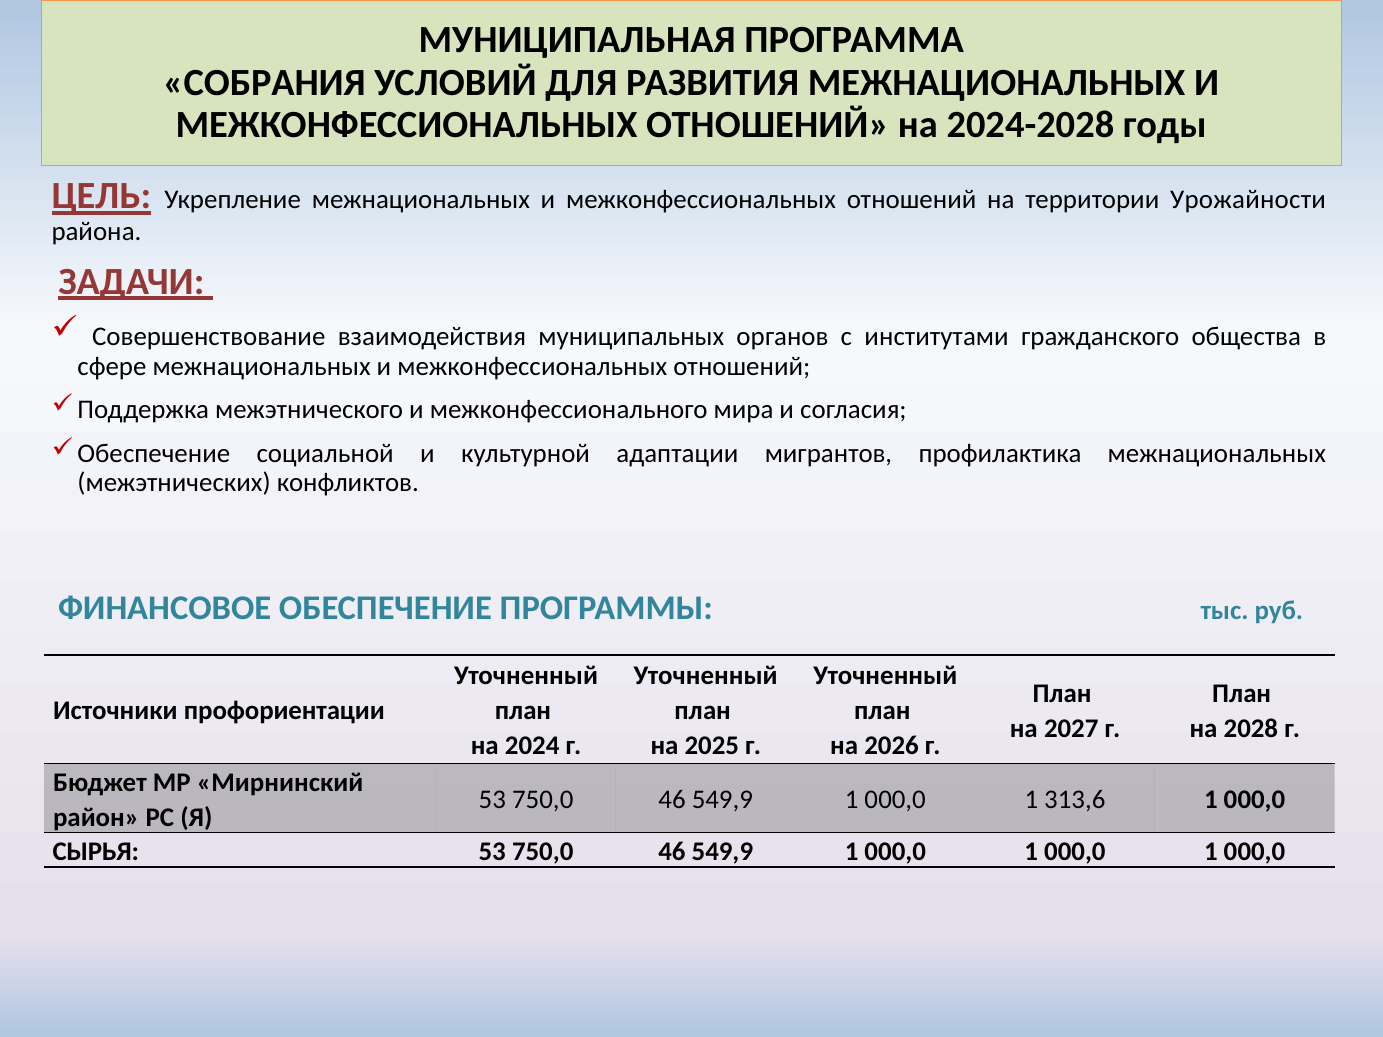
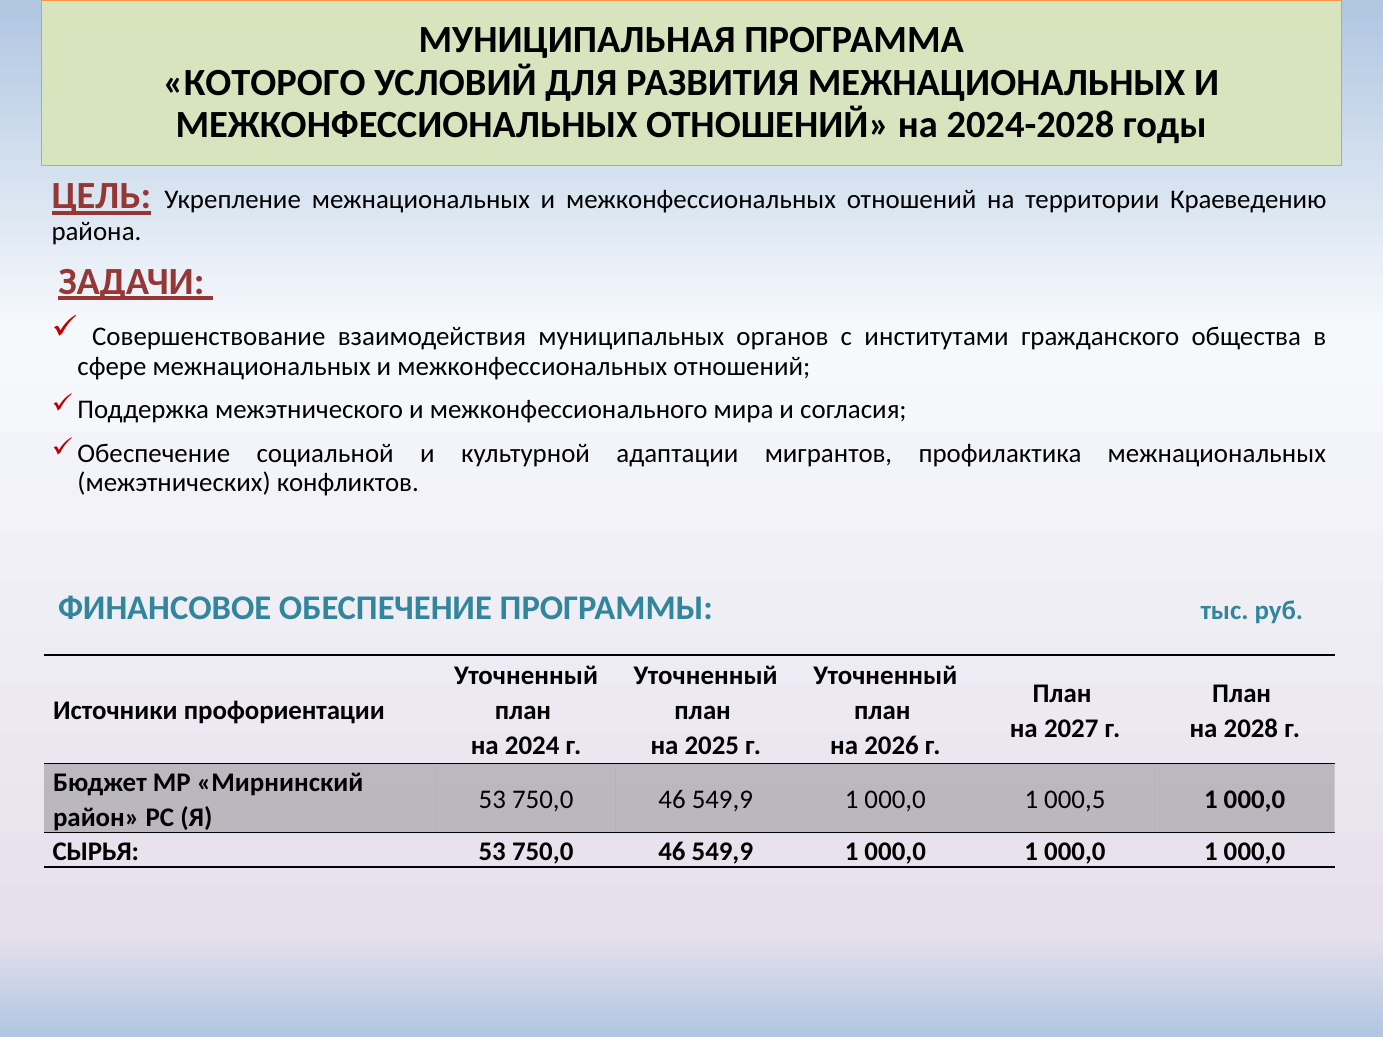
СОБРАНИЯ: СОБРАНИЯ -> КОТОРОГО
Урожайности: Урожайности -> Краеведению
313,6: 313,6 -> 000,5
